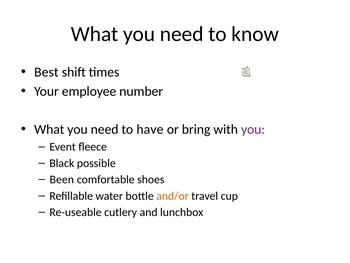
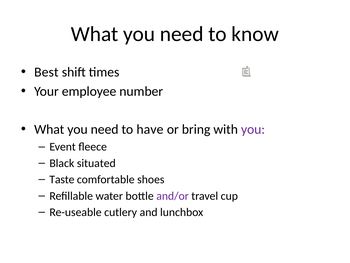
possible: possible -> situated
Been: Been -> Taste
and/or colour: orange -> purple
